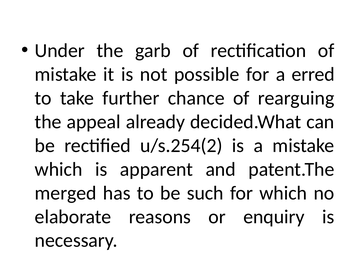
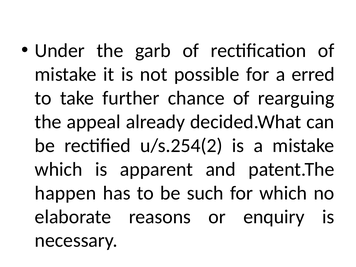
merged: merged -> happen
